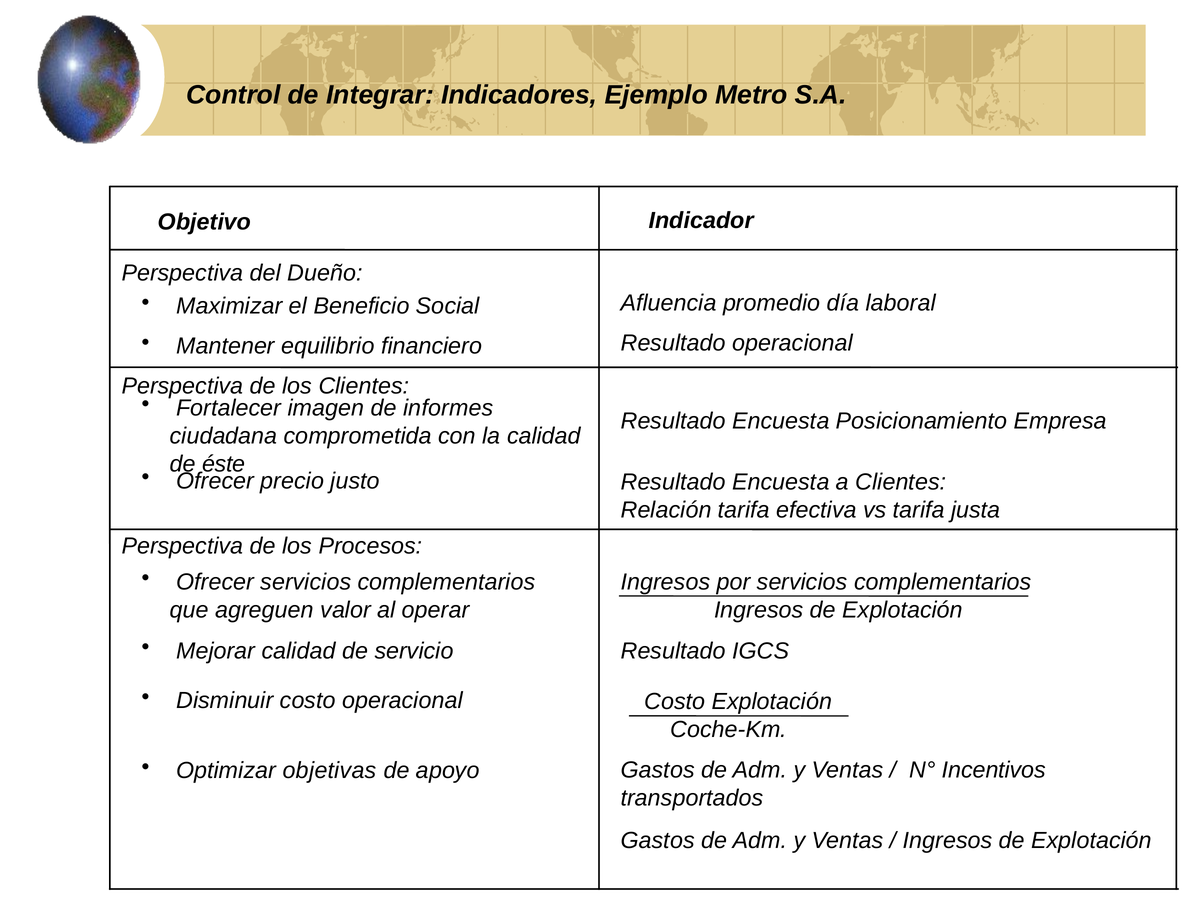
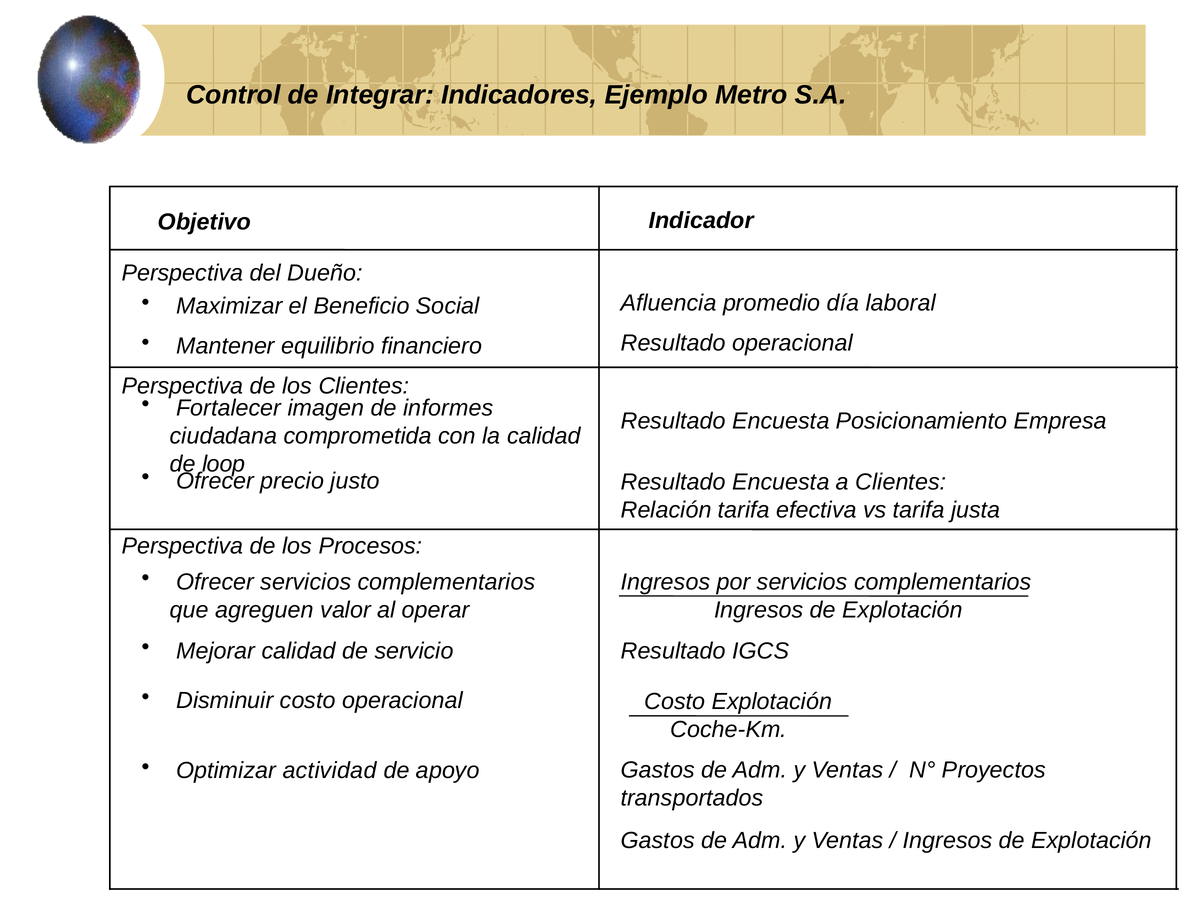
éste: éste -> loop
objetivas: objetivas -> actividad
Incentivos: Incentivos -> Proyectos
